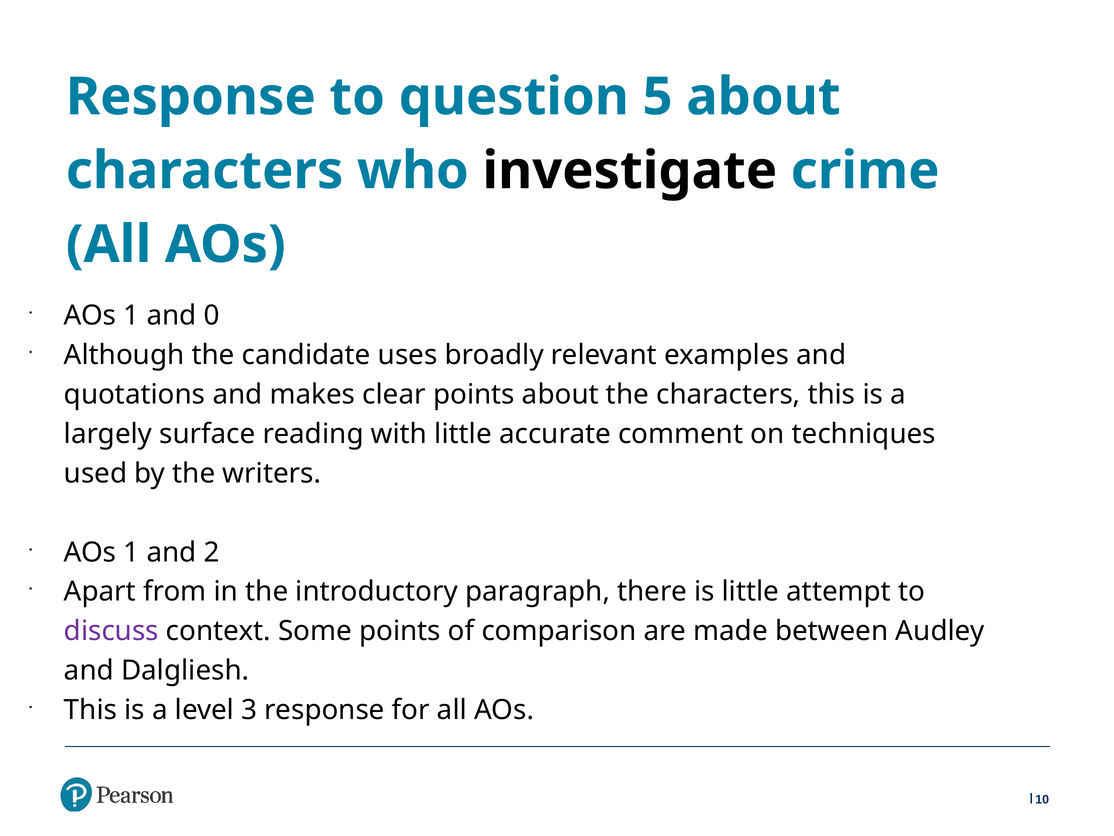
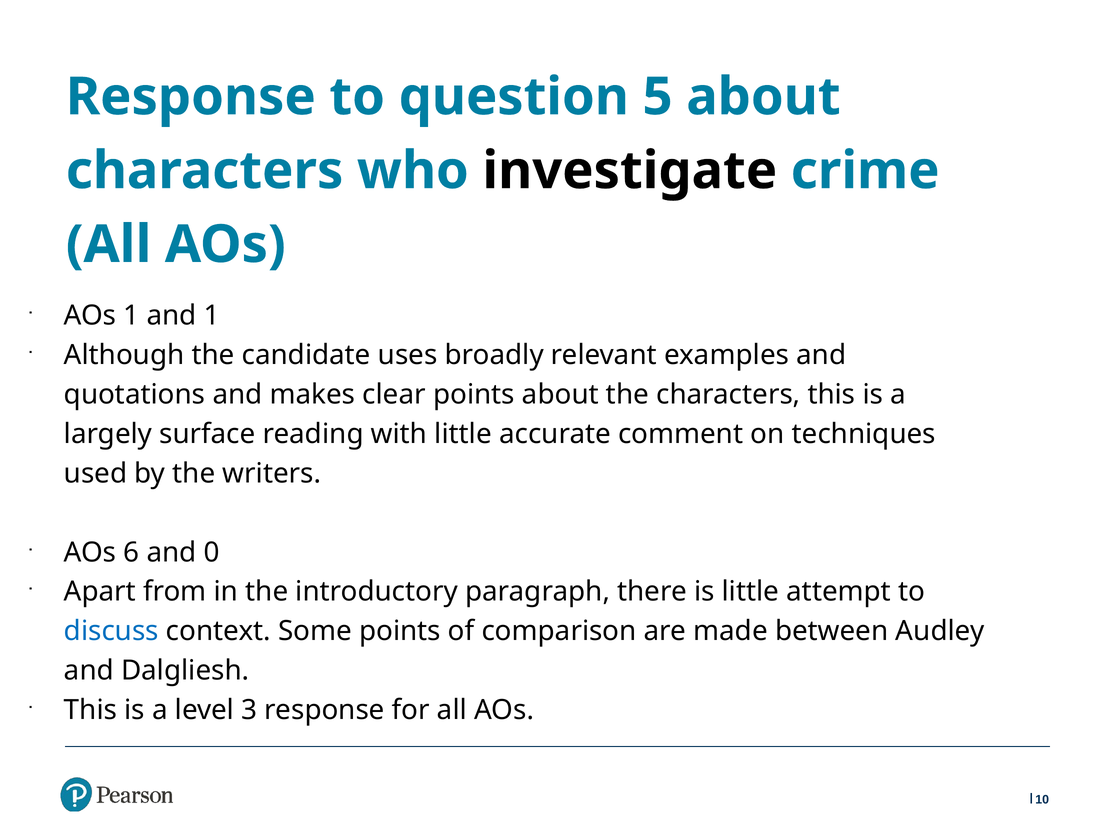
and 0: 0 -> 1
1 at (131, 552): 1 -> 6
2: 2 -> 0
discuss colour: purple -> blue
